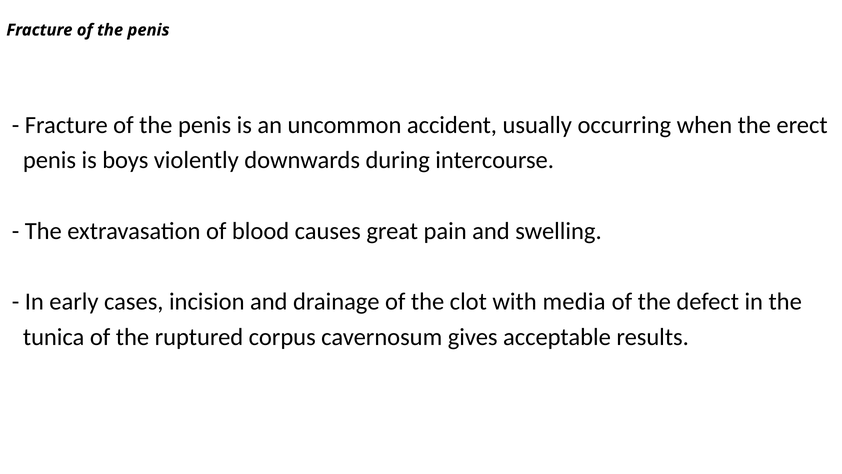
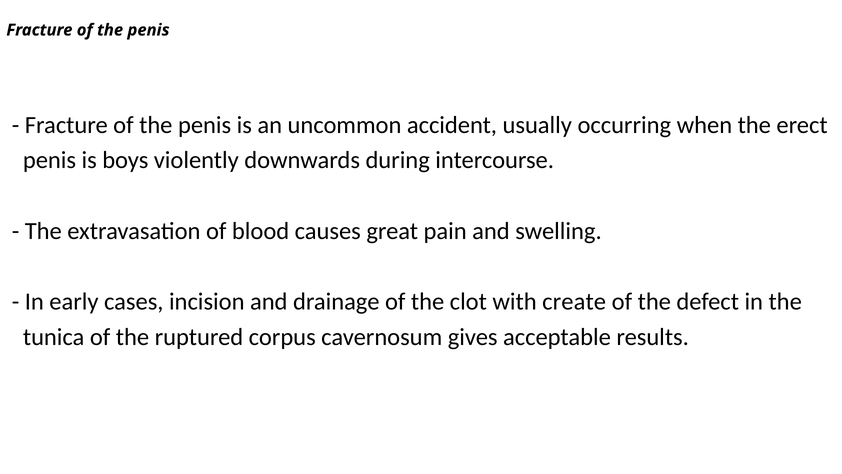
media: media -> create
